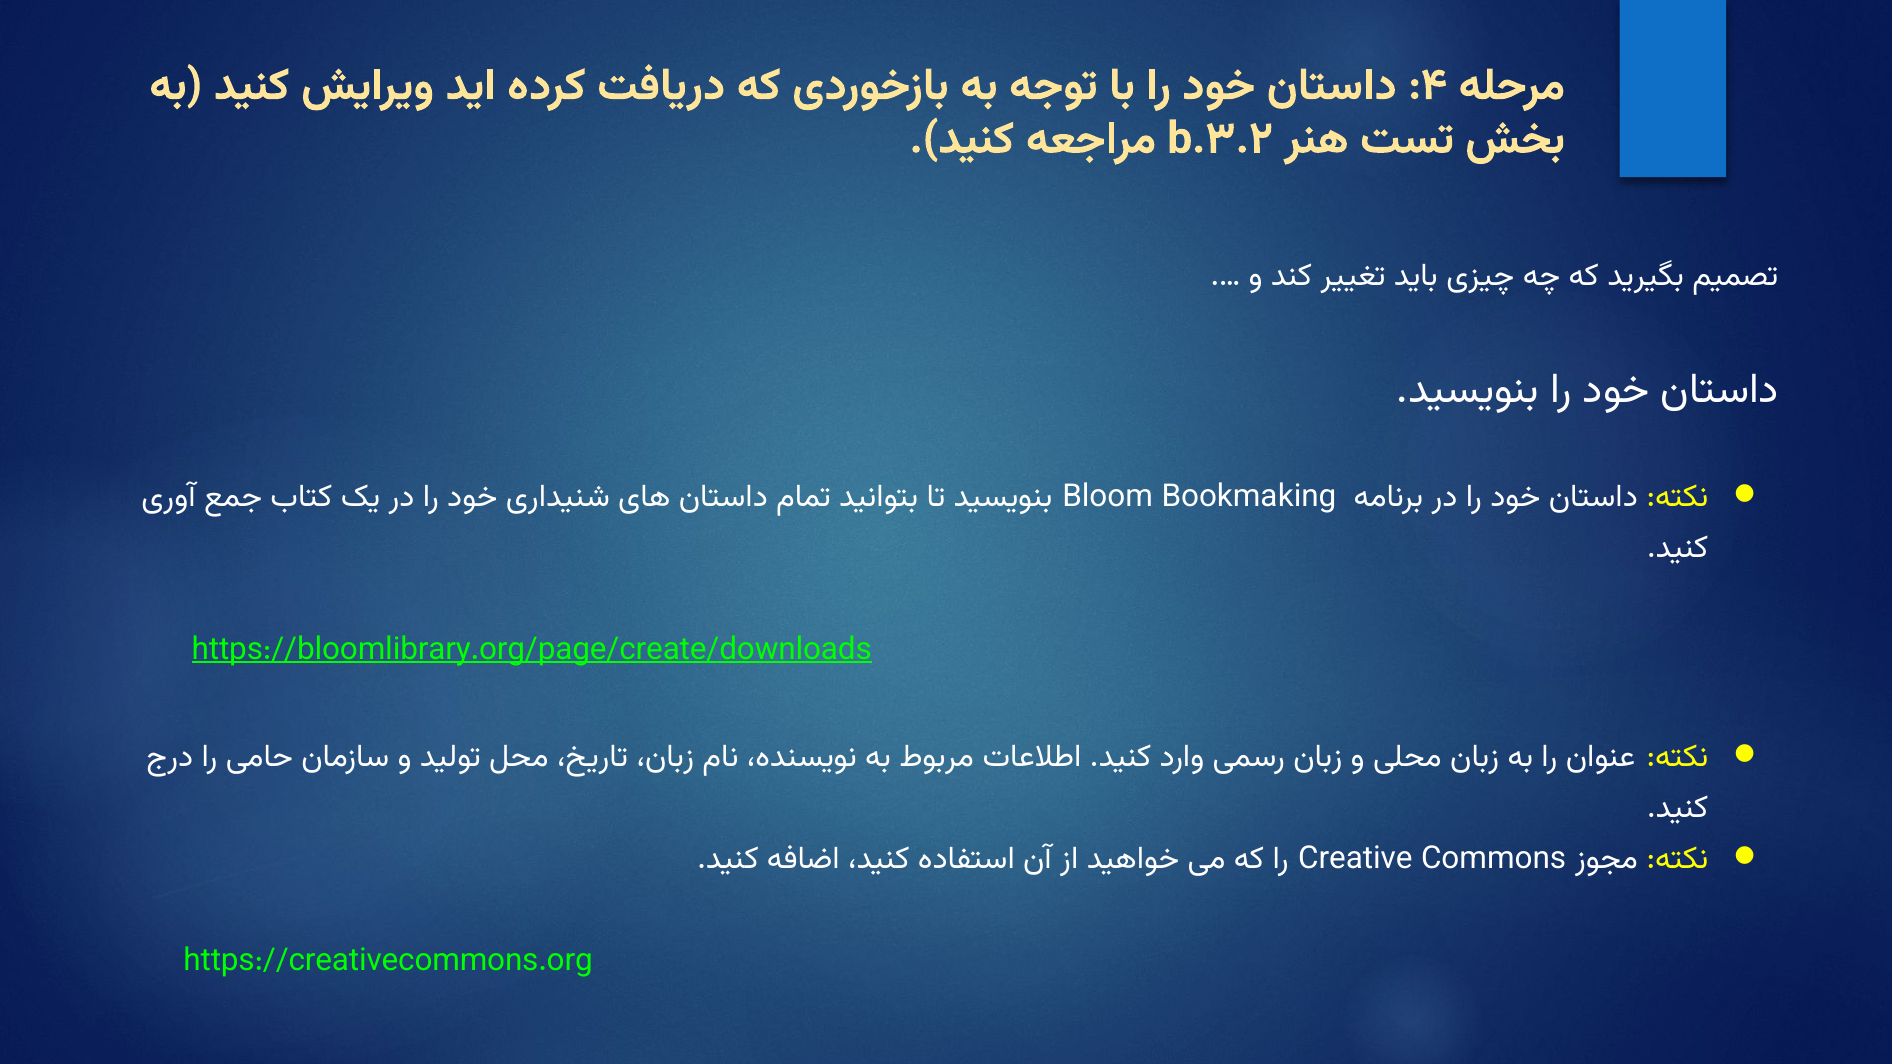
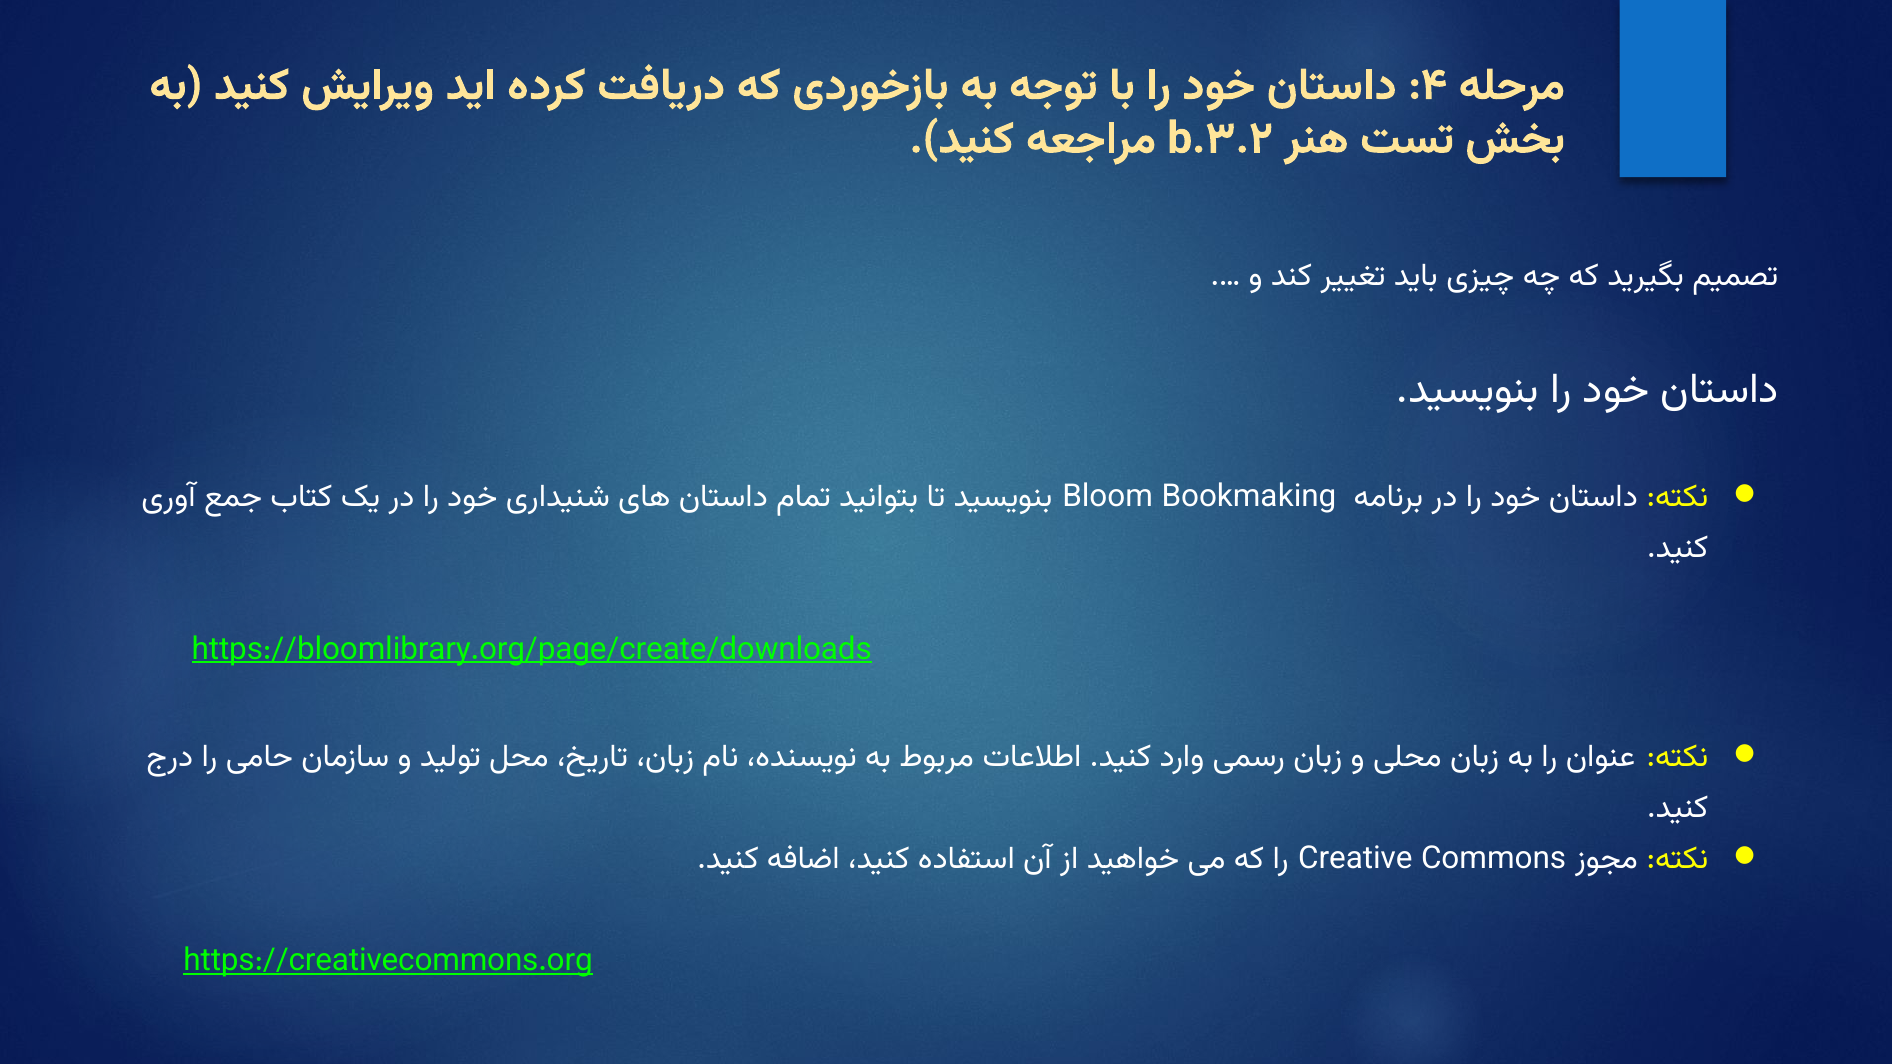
https://creativecommons.org underline: none -> present
